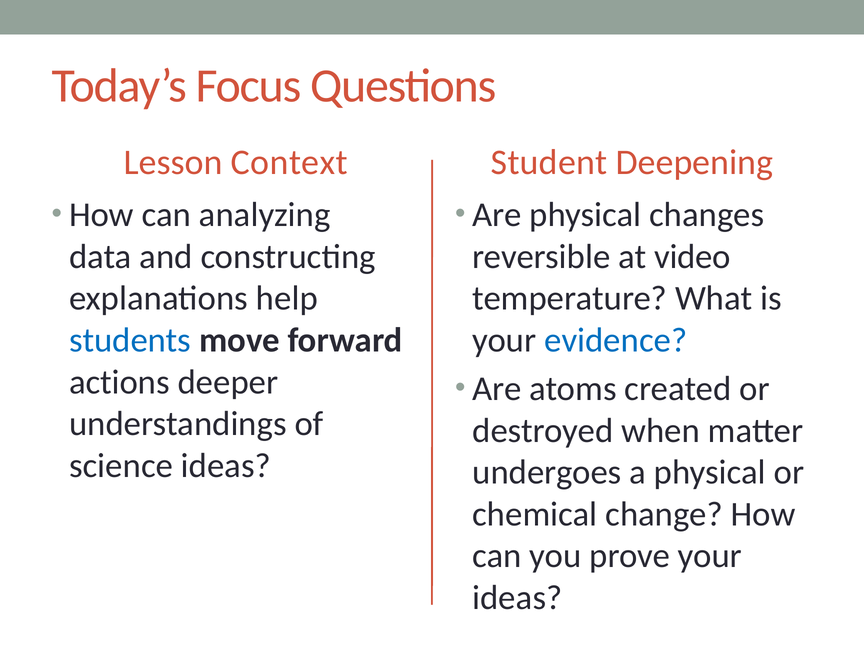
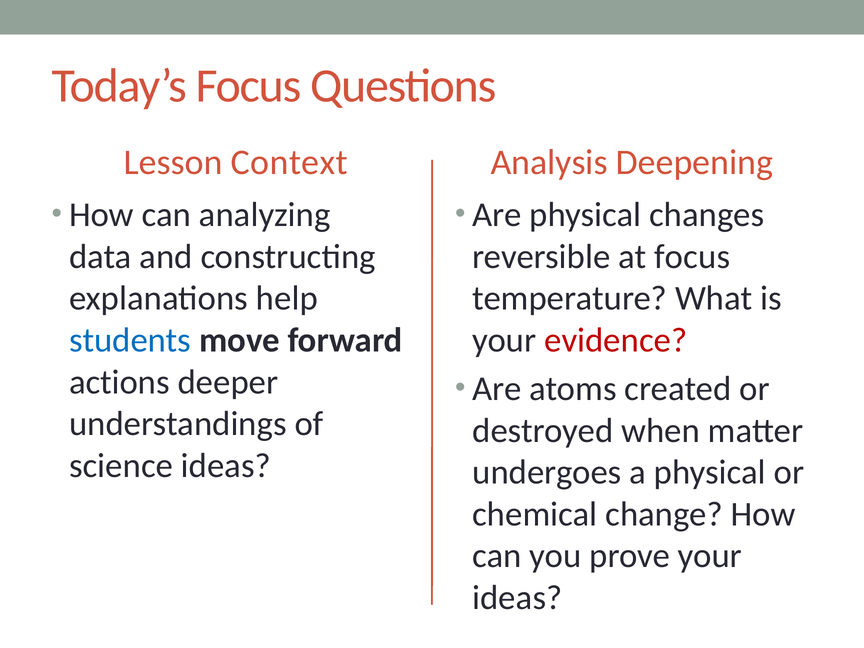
Student: Student -> Analysis
at video: video -> focus
evidence colour: blue -> red
